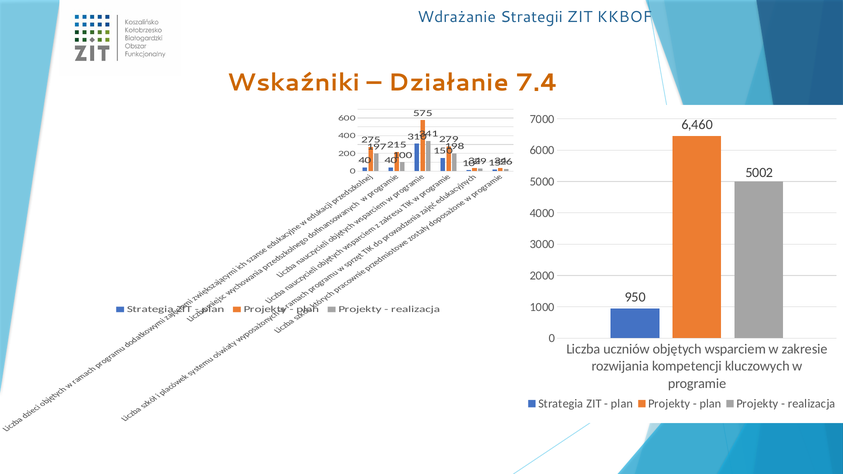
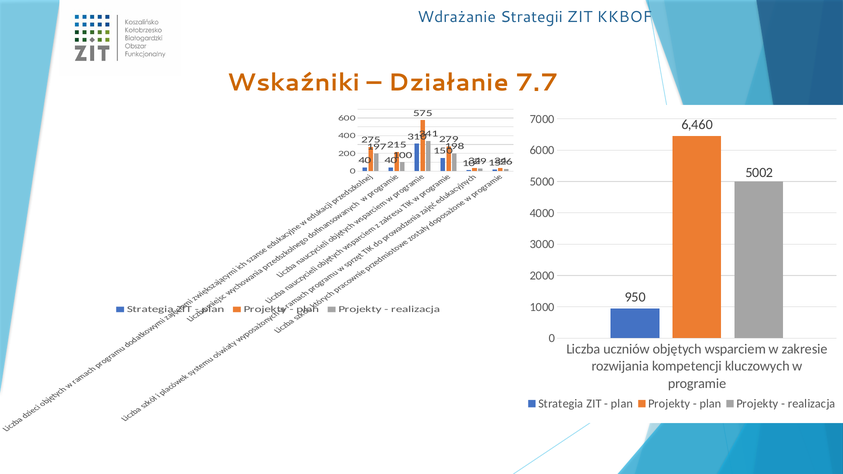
7.4: 7.4 -> 7.7
